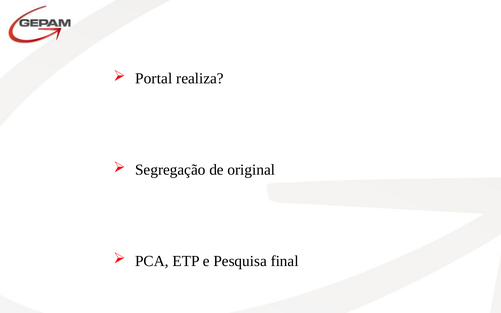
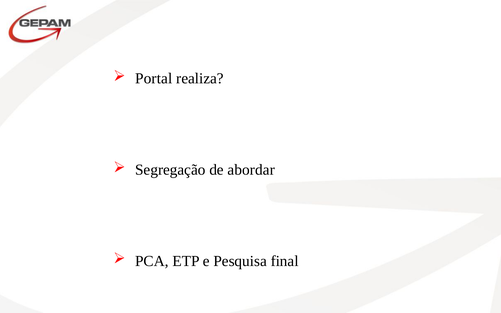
original: original -> abordar
